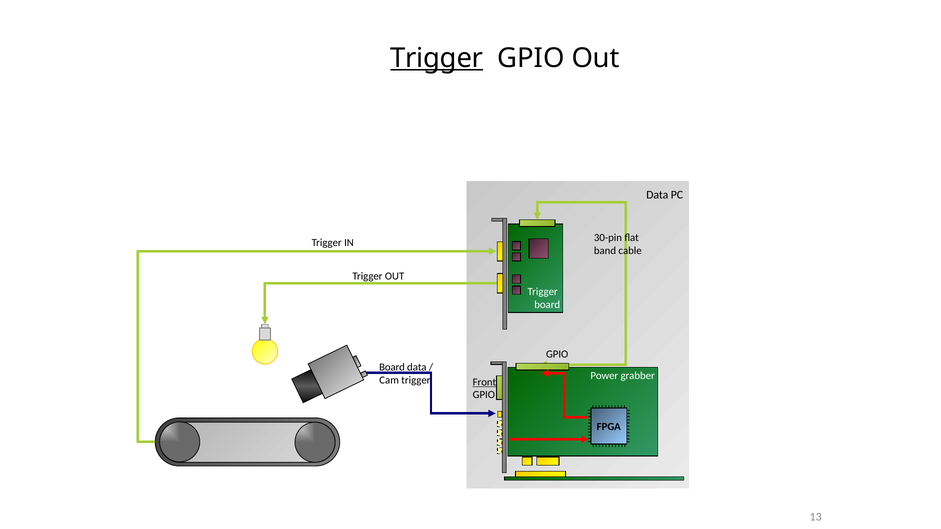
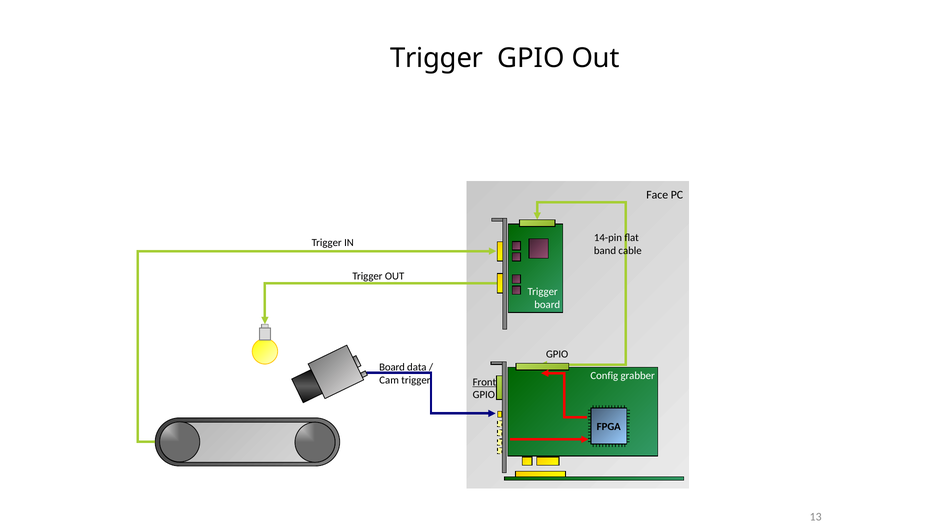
Trigger at (437, 58) underline: present -> none
Data at (657, 195): Data -> Face
30-pin: 30-pin -> 14-pin
Power: Power -> Config
